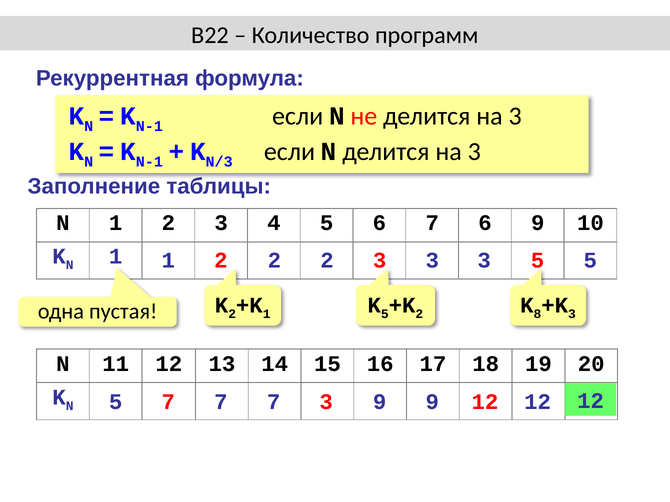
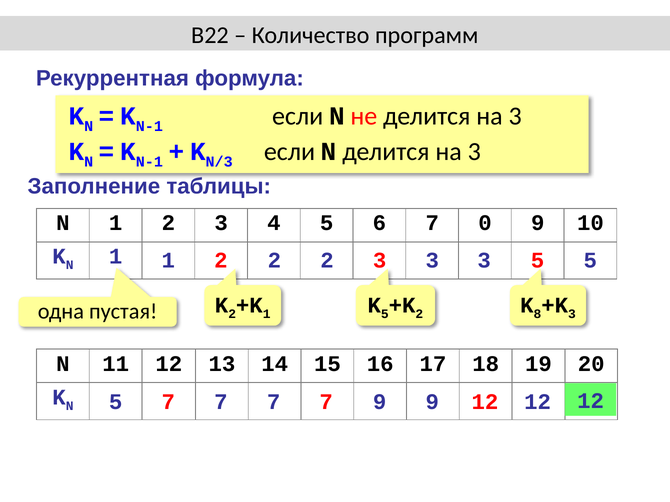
7 6: 6 -> 0
7 7 7 3: 3 -> 7
